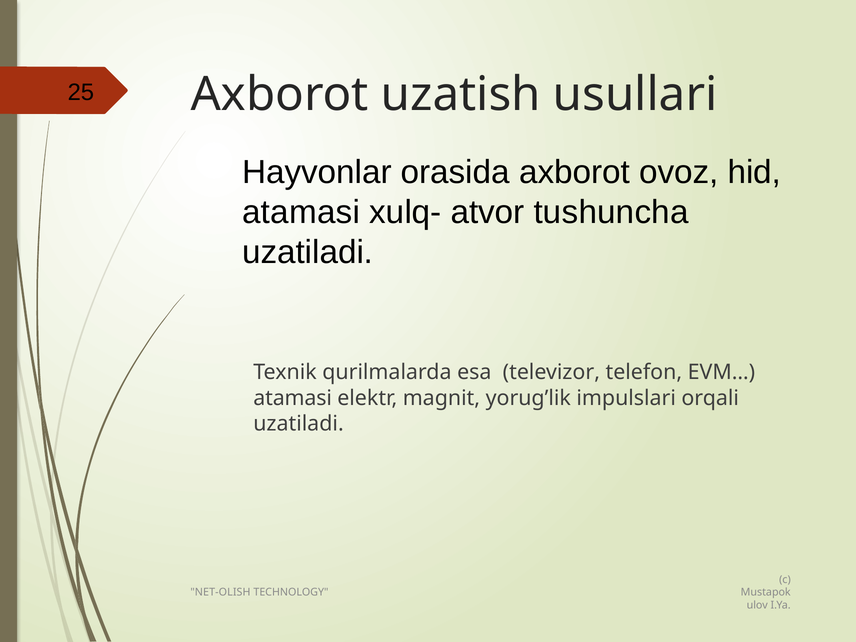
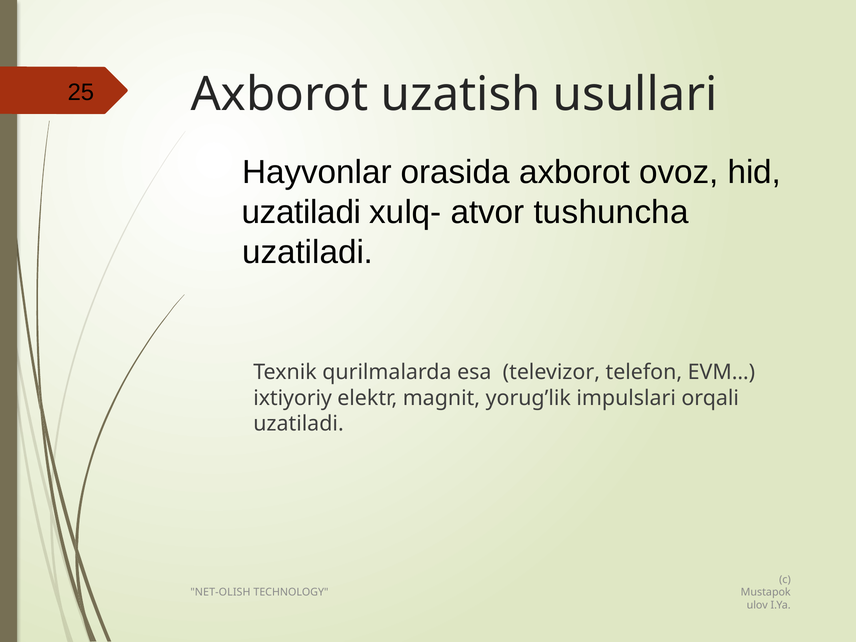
atamasi at (301, 212): atamasi -> uzatiladi
atamasi at (293, 398): atamasi -> ixtiyoriy
